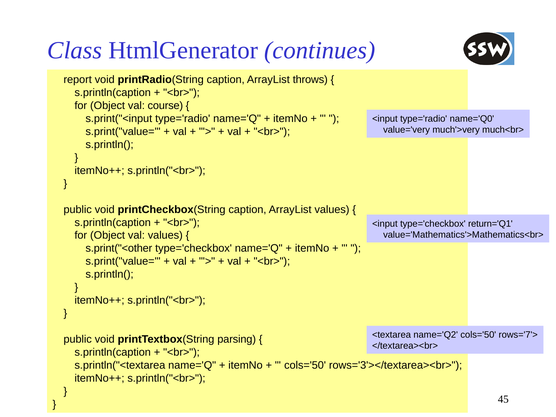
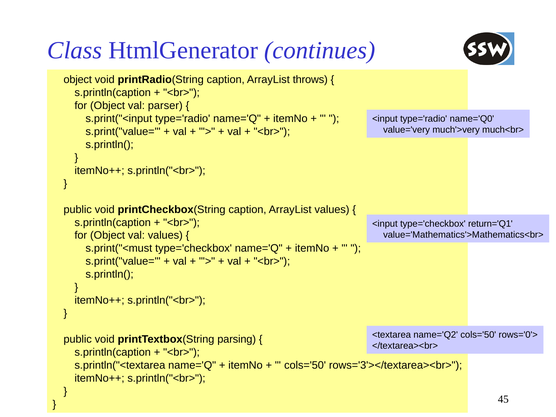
report at (78, 80): report -> object
course: course -> parser
s.print("<other: s.print("<other -> s.print("<must
rows='7'>: rows='7'> -> rows='0'>
